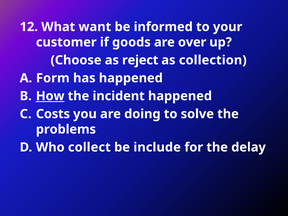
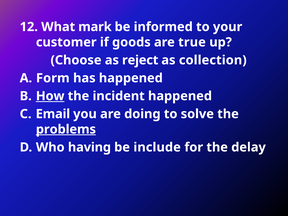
want: want -> mark
over: over -> true
Costs: Costs -> Email
problems underline: none -> present
collect: collect -> having
